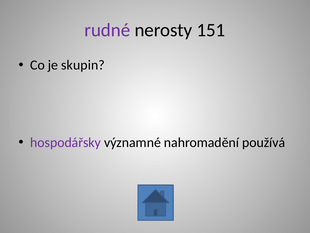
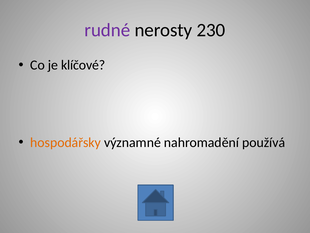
151: 151 -> 230
skupin: skupin -> klíčové
hospodářsky colour: purple -> orange
